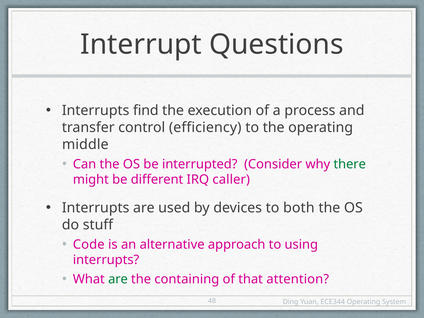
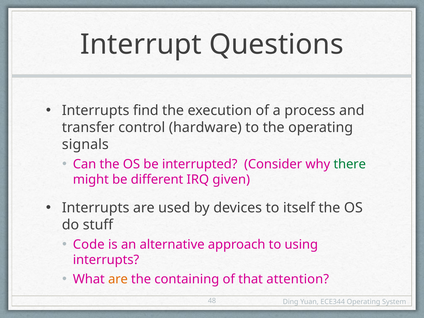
efficiency: efficiency -> hardware
middle: middle -> signals
caller: caller -> given
both: both -> itself
are at (118, 279) colour: green -> orange
